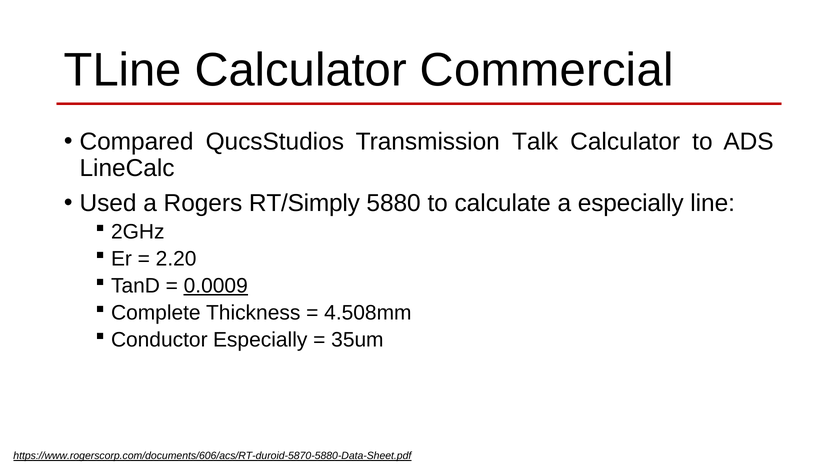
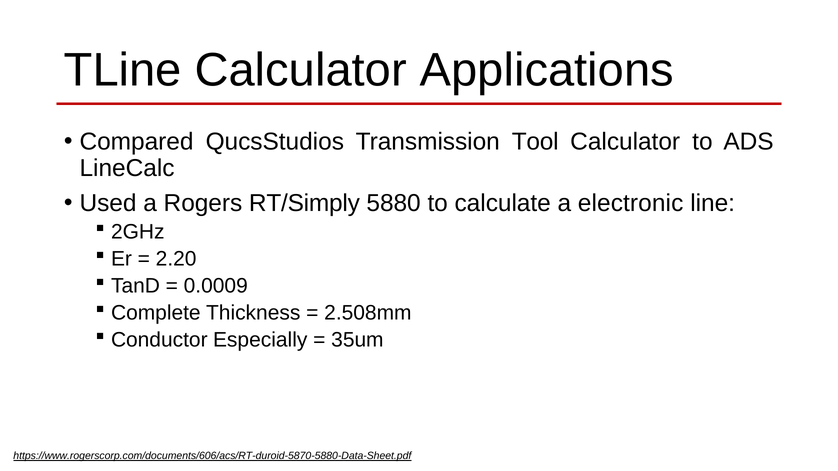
Commercial: Commercial -> Applications
Talk: Talk -> Tool
a especially: especially -> electronic
0.0009 underline: present -> none
4.508mm: 4.508mm -> 2.508mm
